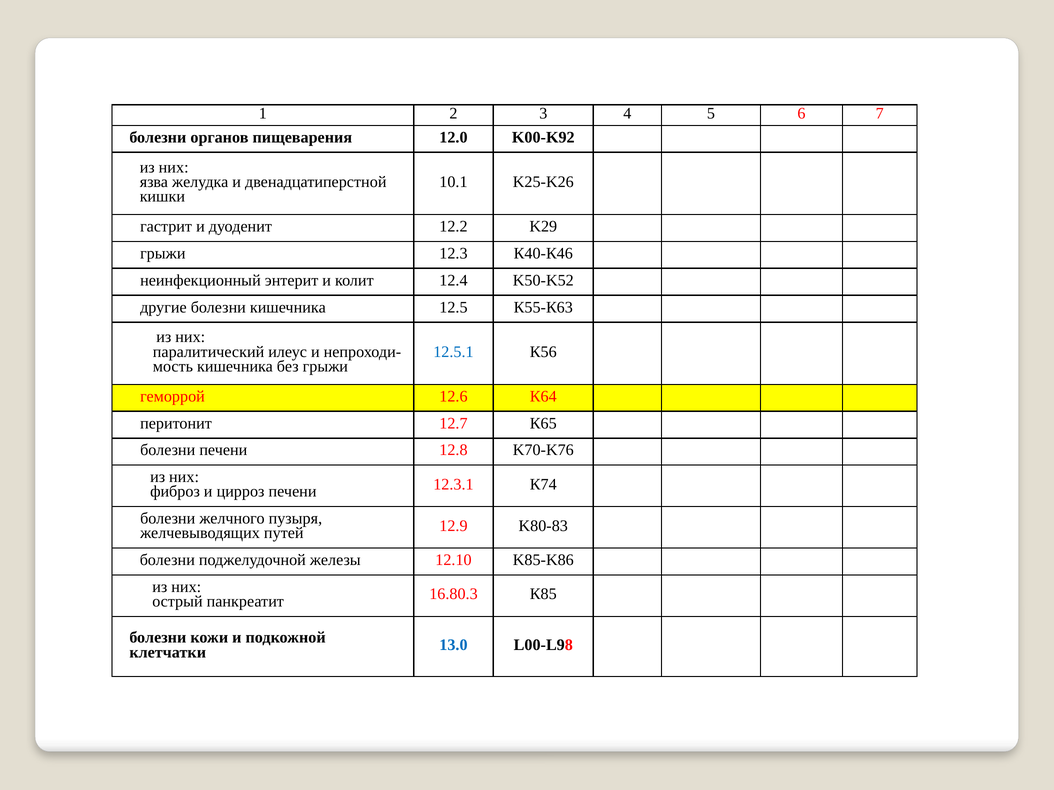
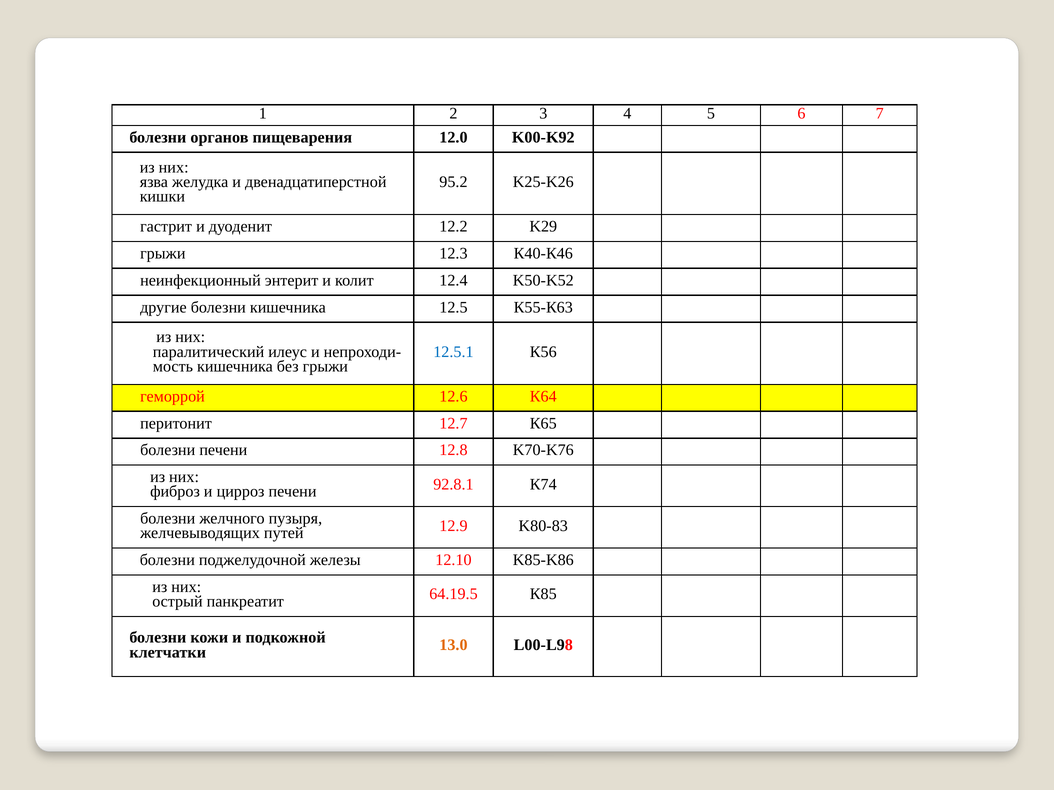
10.1: 10.1 -> 95.2
12.3.1: 12.3.1 -> 92.8.1
16.80.3: 16.80.3 -> 64.19.5
13.0 colour: blue -> orange
